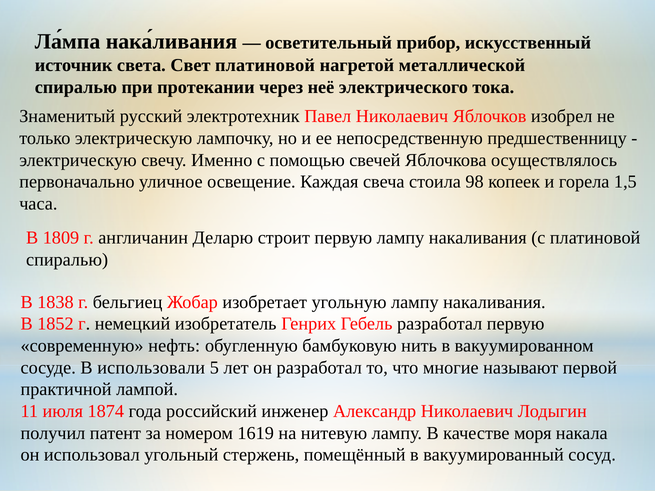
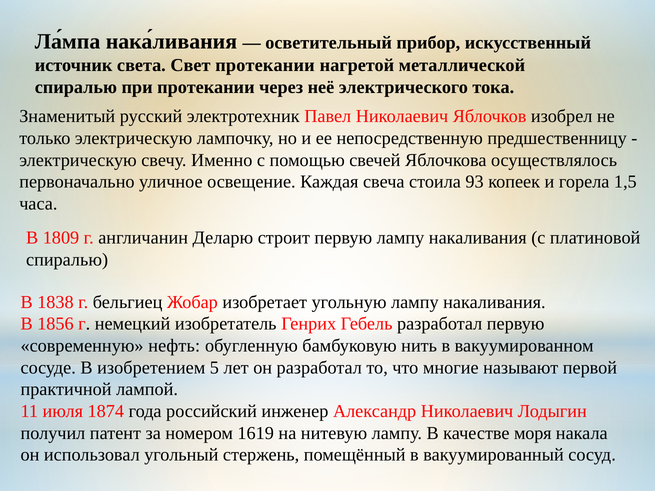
Свет платиновой: платиновой -> протекании
98: 98 -> 93
1852: 1852 -> 1856
использовали: использовали -> изобретением
